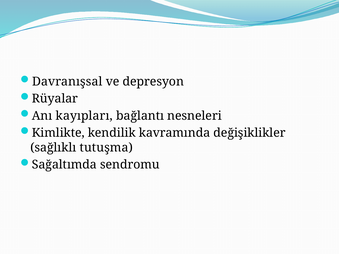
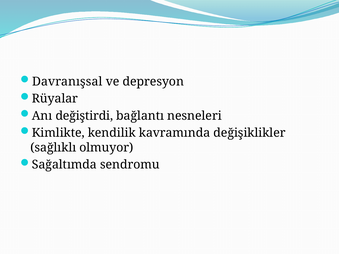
kayıpları: kayıpları -> değiştirdi
tutuşma: tutuşma -> olmuyor
